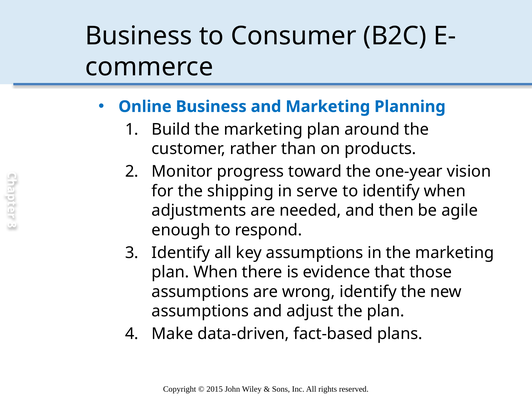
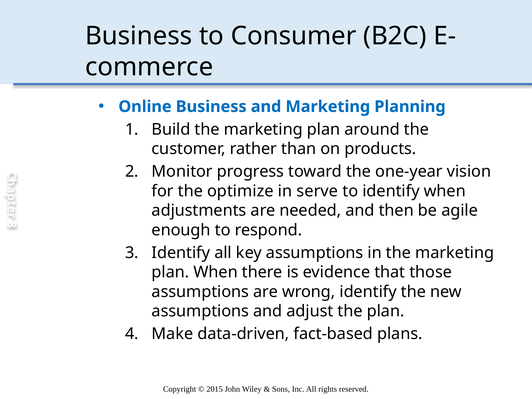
shipping: shipping -> optimize
